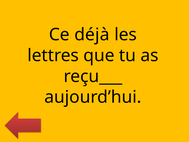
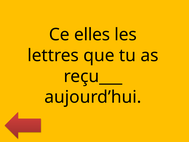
déjà: déjà -> elles
